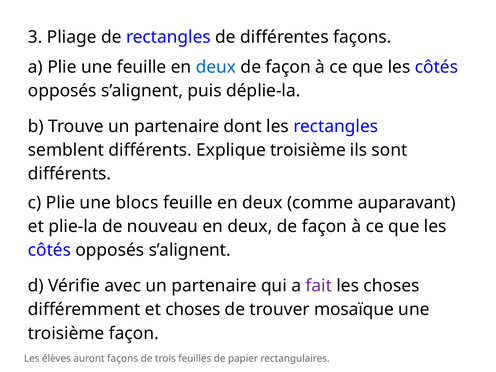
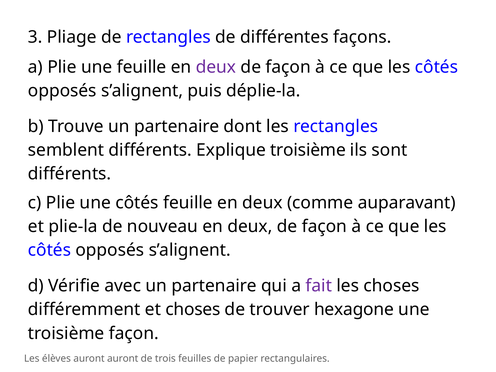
deux at (216, 67) colour: blue -> purple
une blocs: blocs -> côtés
mosaïque: mosaïque -> hexagone
auront façons: façons -> auront
